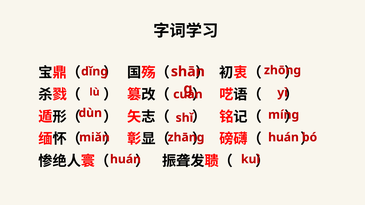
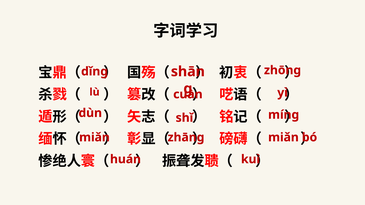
huán at (283, 138): huán -> miǎn
